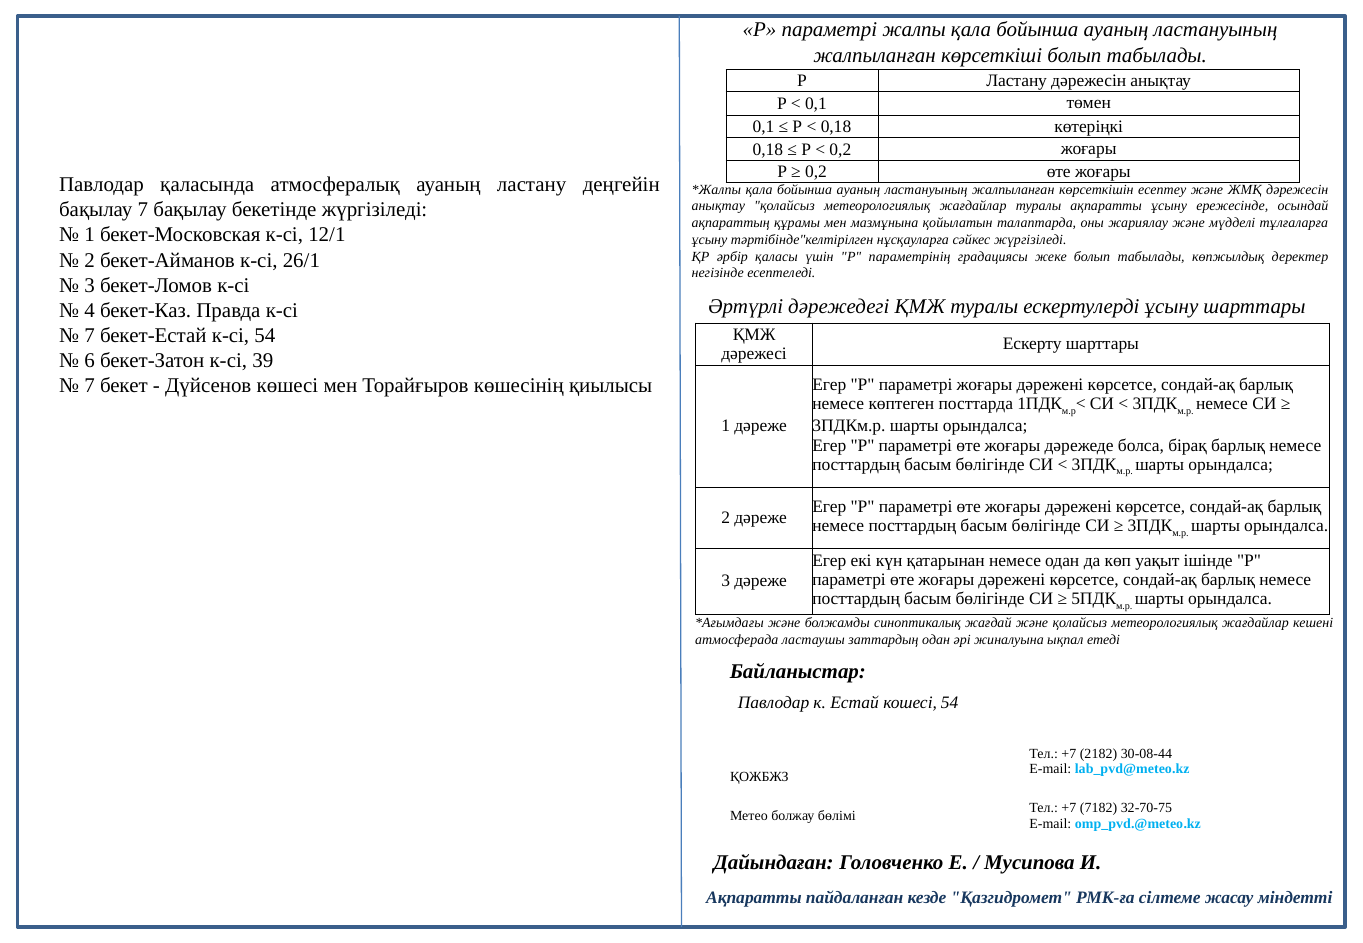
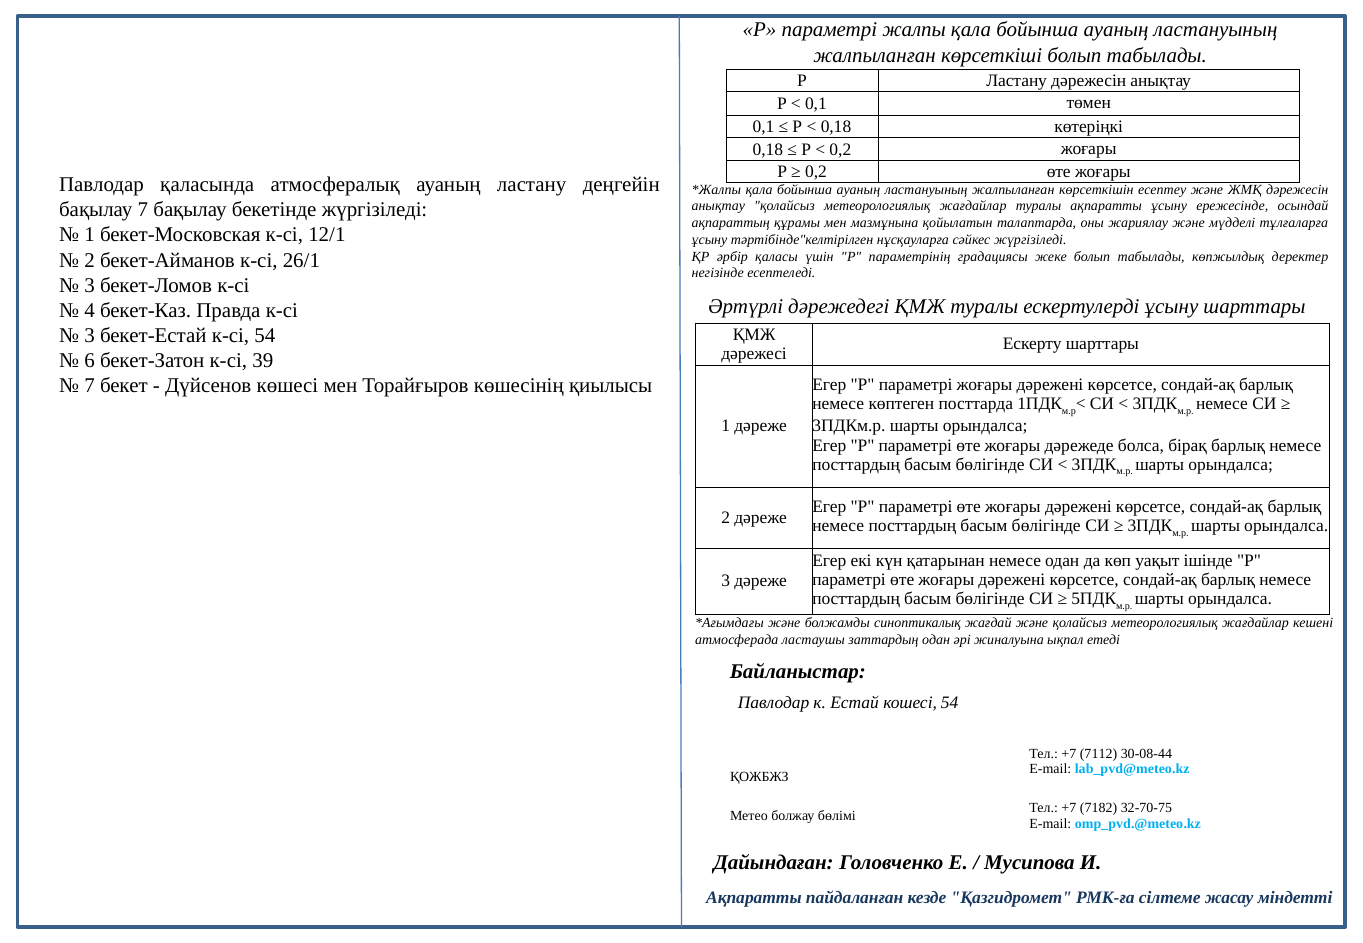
7 at (90, 336): 7 -> 3
2182: 2182 -> 7112
